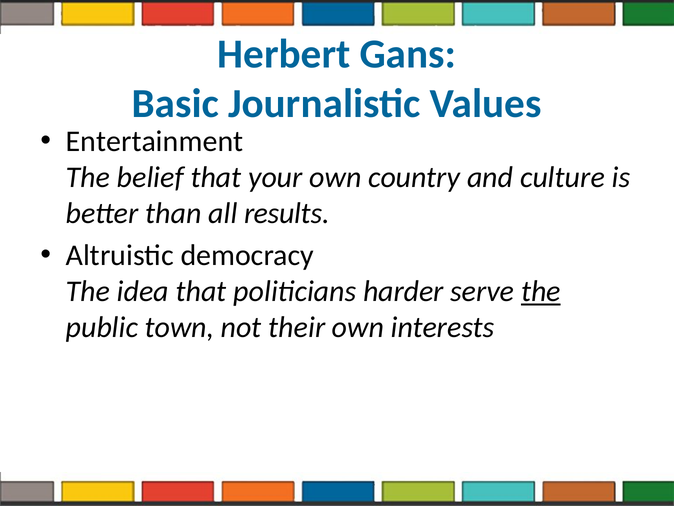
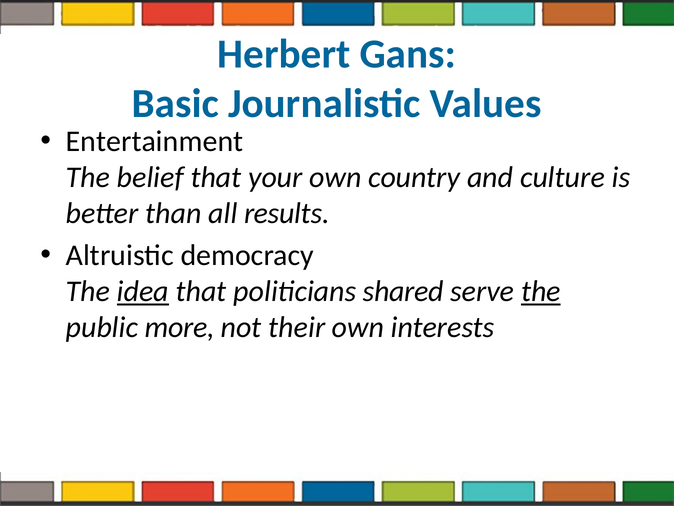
idea underline: none -> present
harder: harder -> shared
town: town -> more
